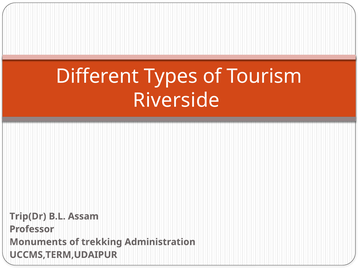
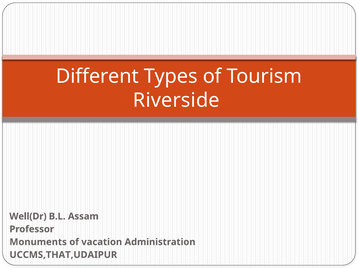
Trip(Dr: Trip(Dr -> Well(Dr
trekking: trekking -> vacation
UCCMS,TERM,UDAIPUR: UCCMS,TERM,UDAIPUR -> UCCMS,THAT,UDAIPUR
